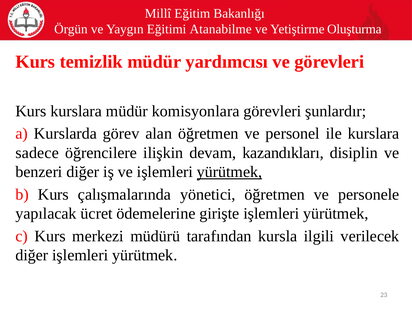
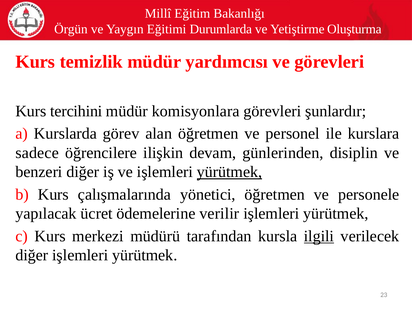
Atanabilme: Atanabilme -> Durumlarda
Kurs kurslara: kurslara -> tercihini
kazandıkları: kazandıkları -> günlerinden
girişte: girişte -> verilir
ilgili underline: none -> present
